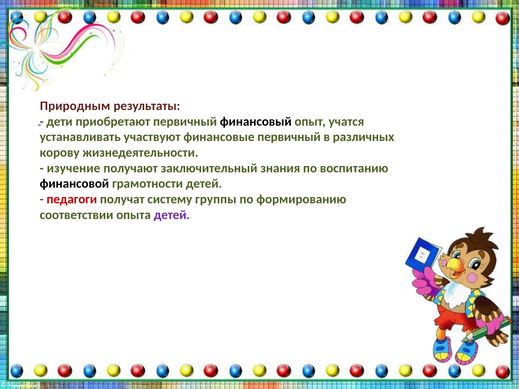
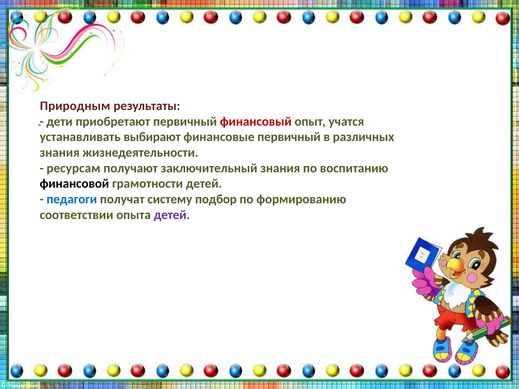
финансовый colour: black -> red
участвуют: участвуют -> выбирают
корову at (60, 153): корову -> знания
изучение: изучение -> ресурсам
педагоги colour: red -> blue
группы: группы -> подбор
